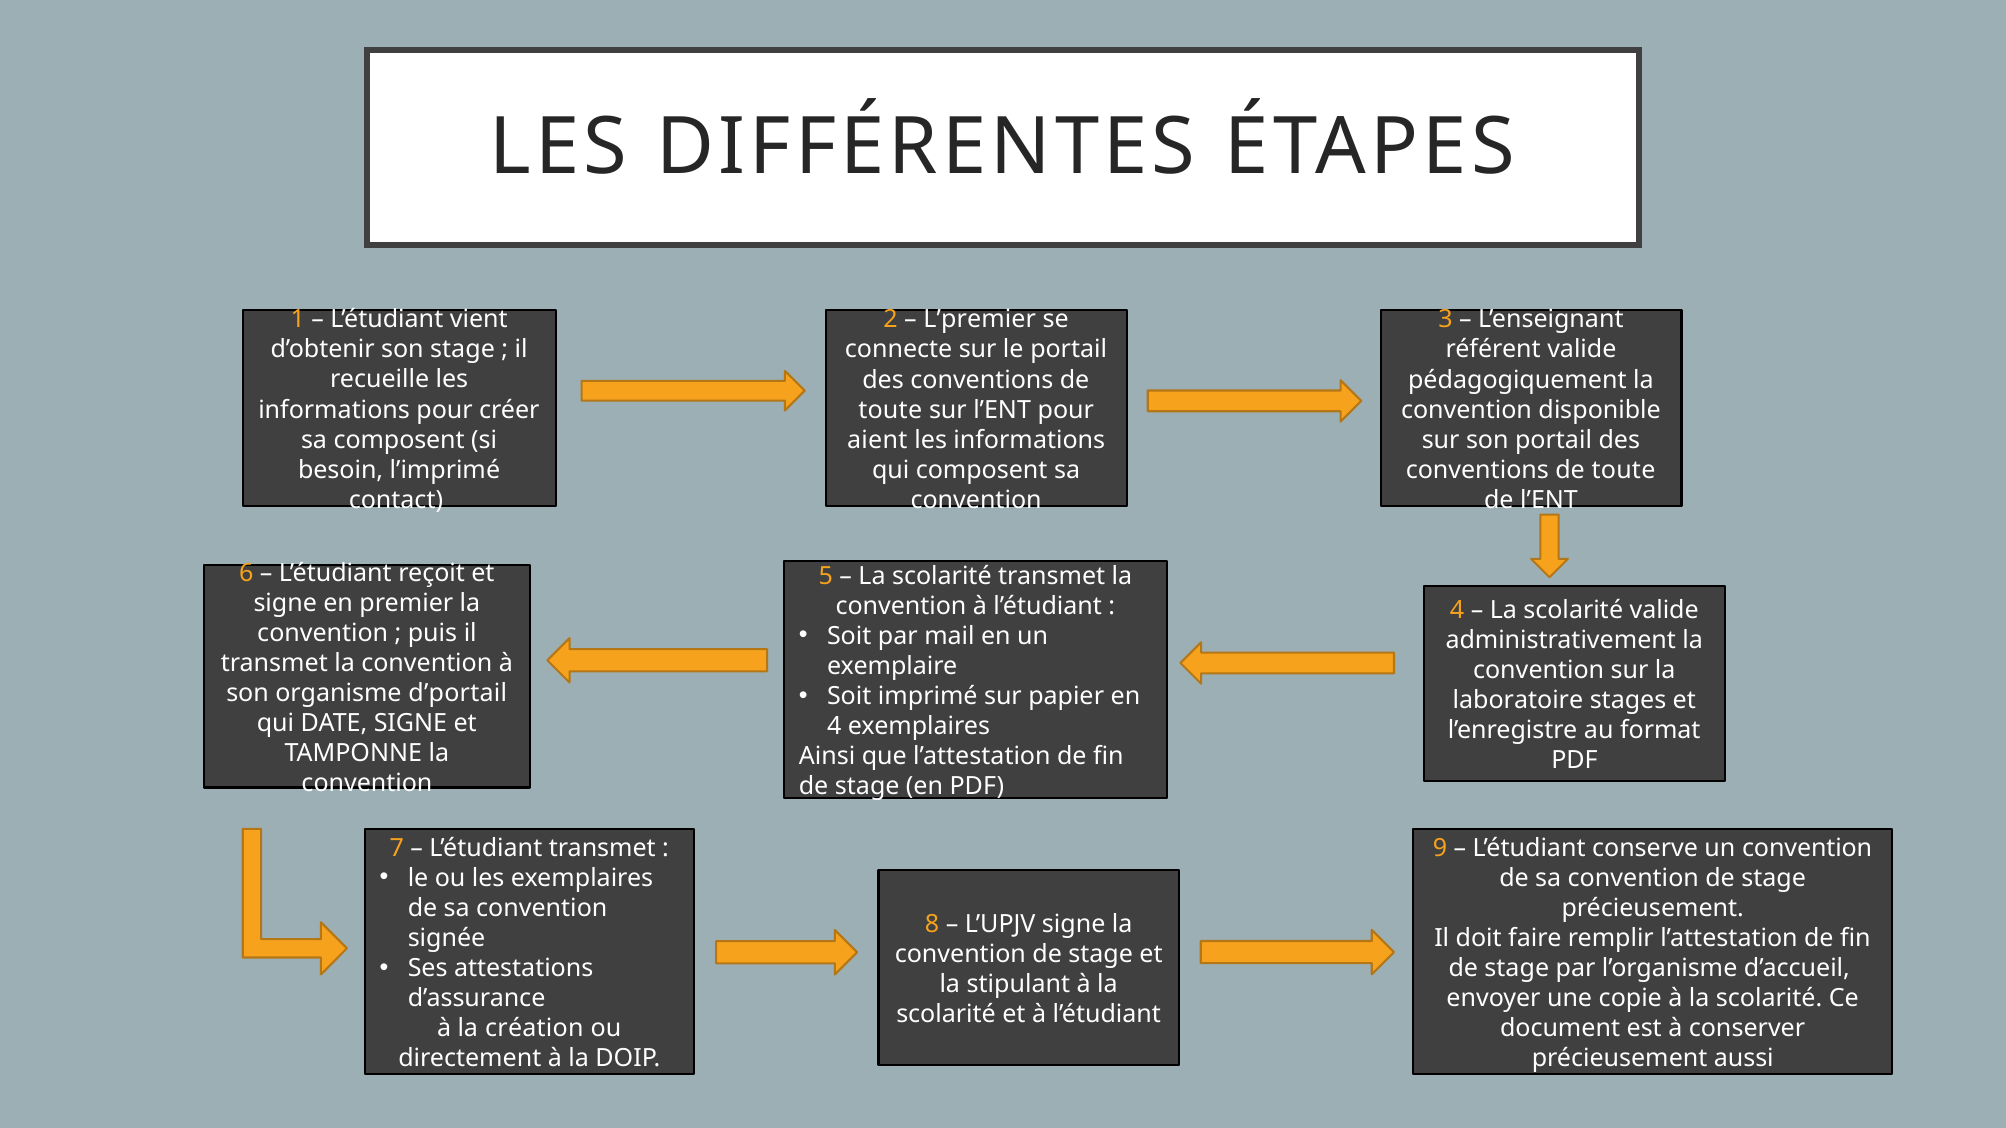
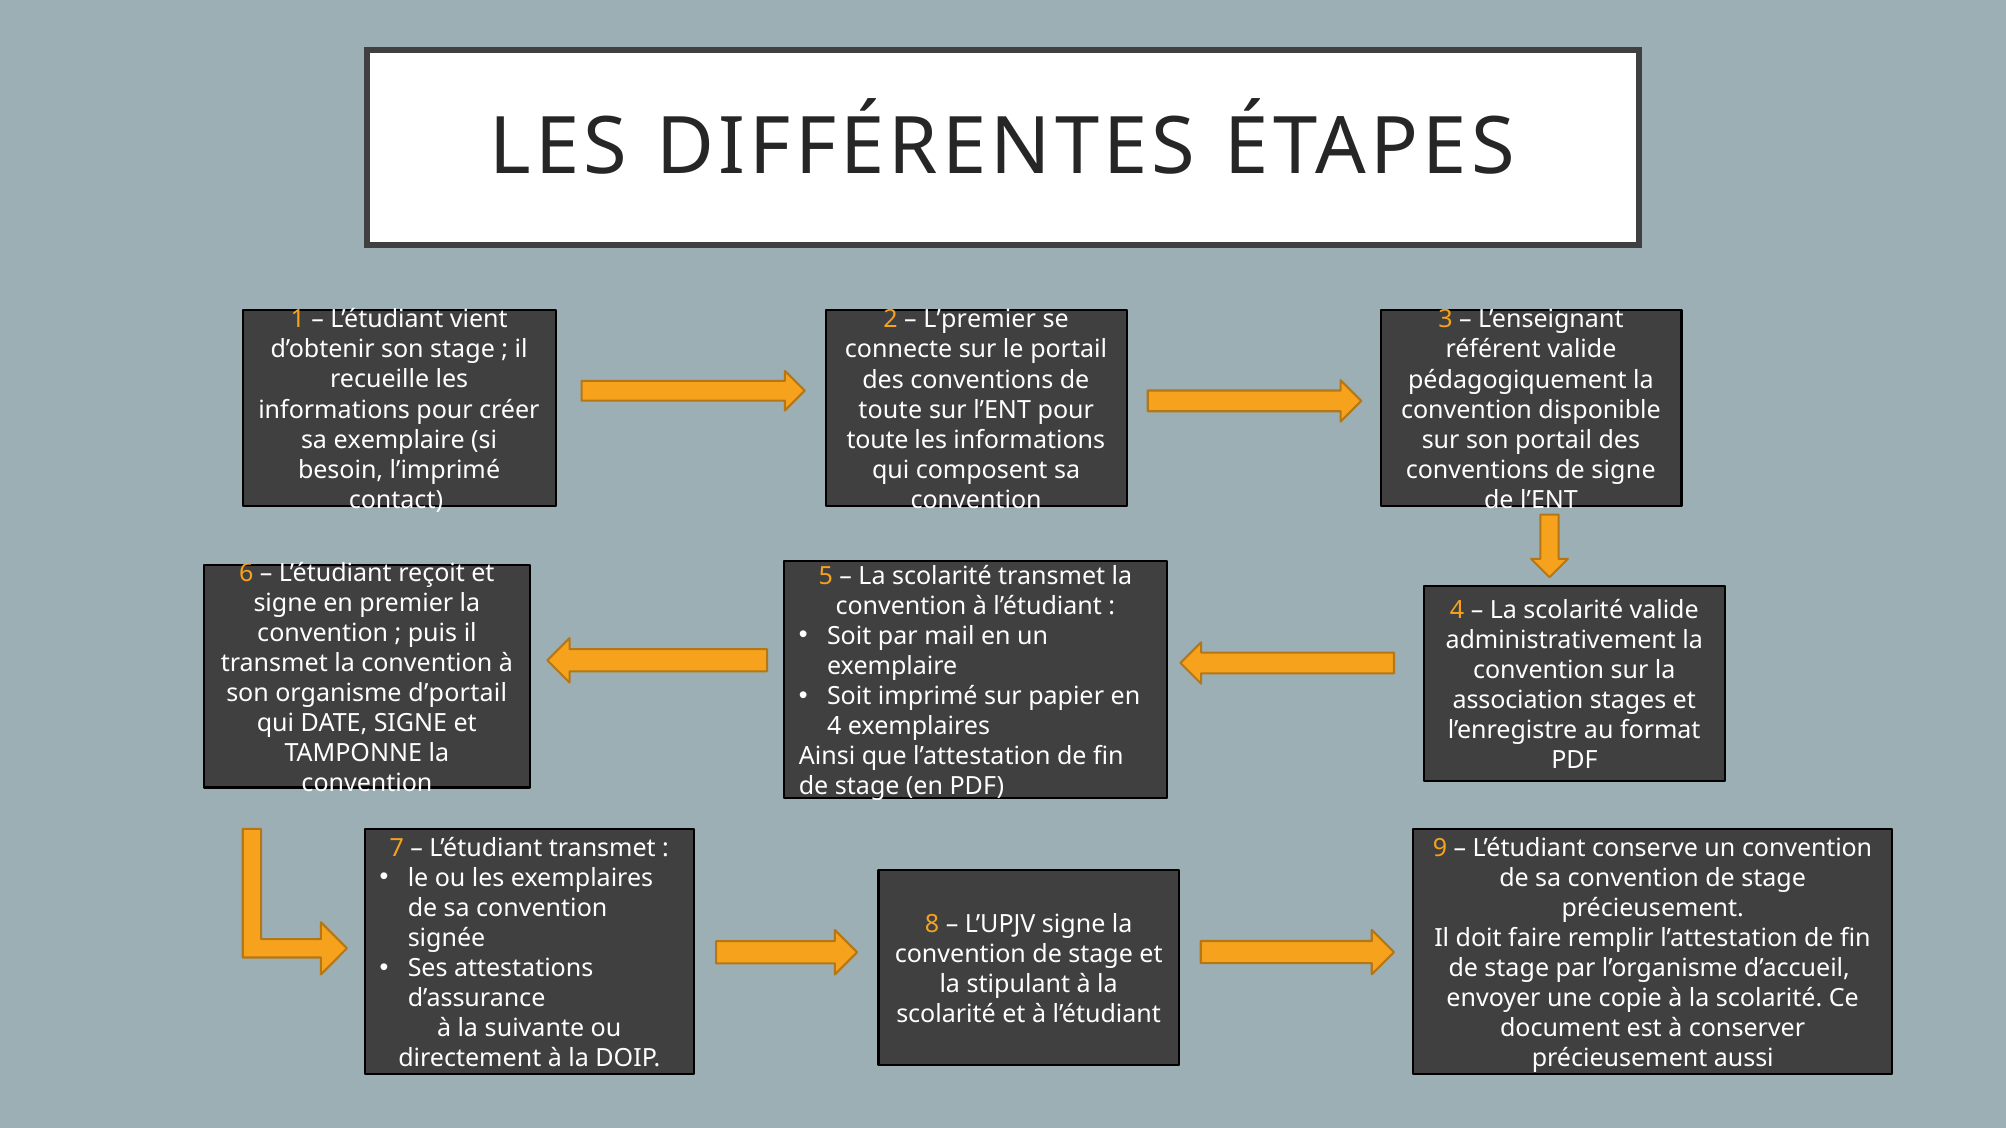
sa composent: composent -> exemplaire
aient at (877, 440): aient -> toute
toute at (1623, 470): toute -> signe
laboratoire: laboratoire -> association
création: création -> suivante
